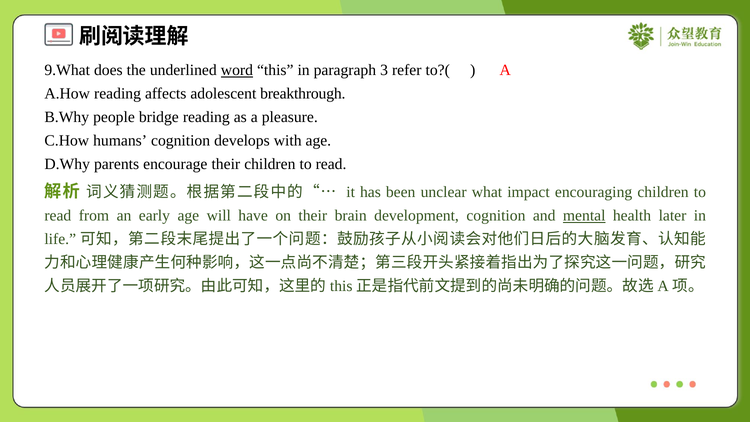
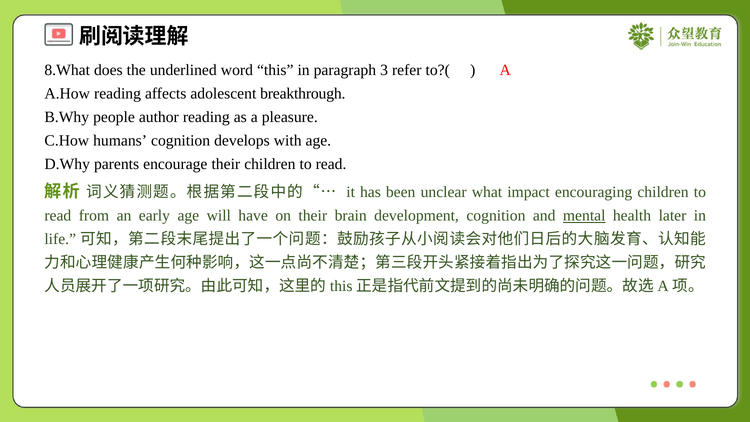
9.What: 9.What -> 8.What
word underline: present -> none
bridge: bridge -> author
